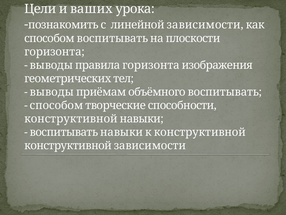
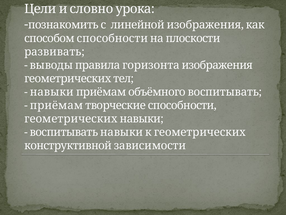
ваших: ваших -> словно
линейной зависимости: зависимости -> изображения
способом воспитывать: воспитывать -> способности
горизонта at (54, 52): горизонта -> развивать
выводы at (52, 92): выводы -> навыки
способом at (57, 105): способом -> приёмам
конструктивной at (71, 119): конструктивной -> геометрических
к конструктивной: конструктивной -> геометрических
